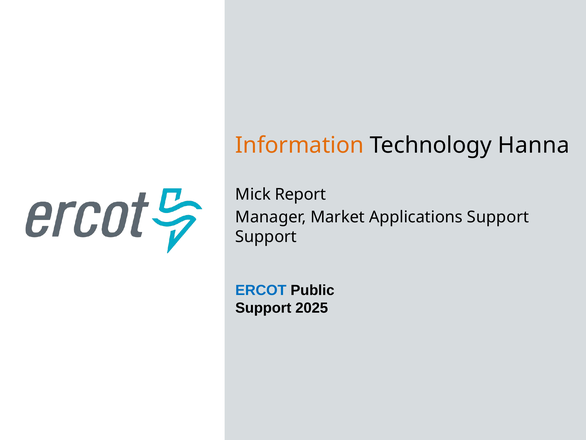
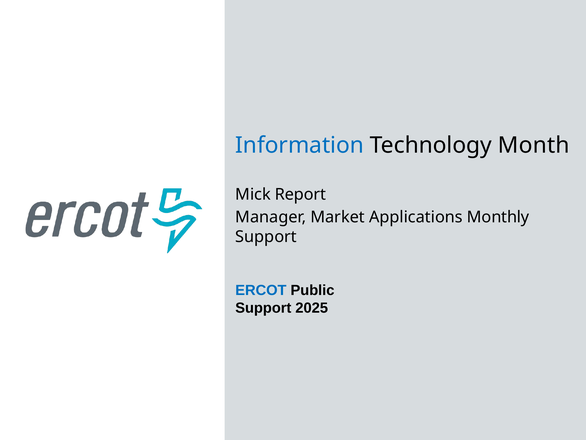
Information colour: orange -> blue
Hanna: Hanna -> Month
Applications Support: Support -> Monthly
